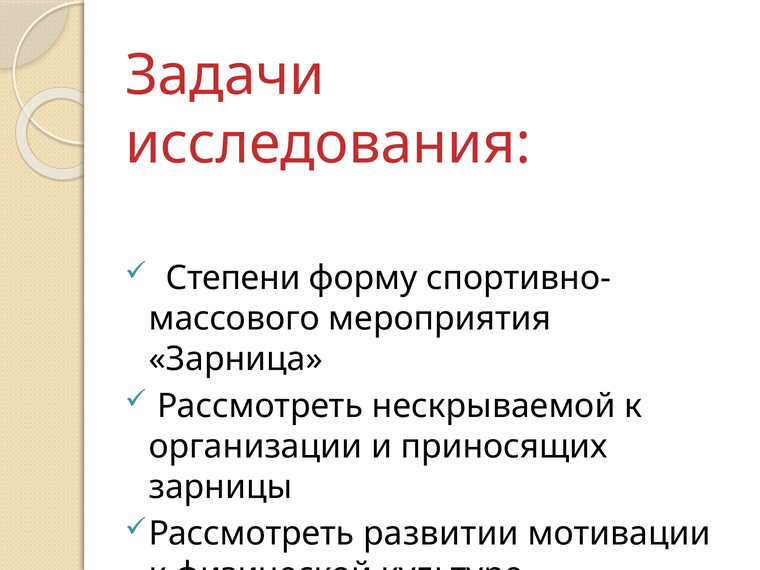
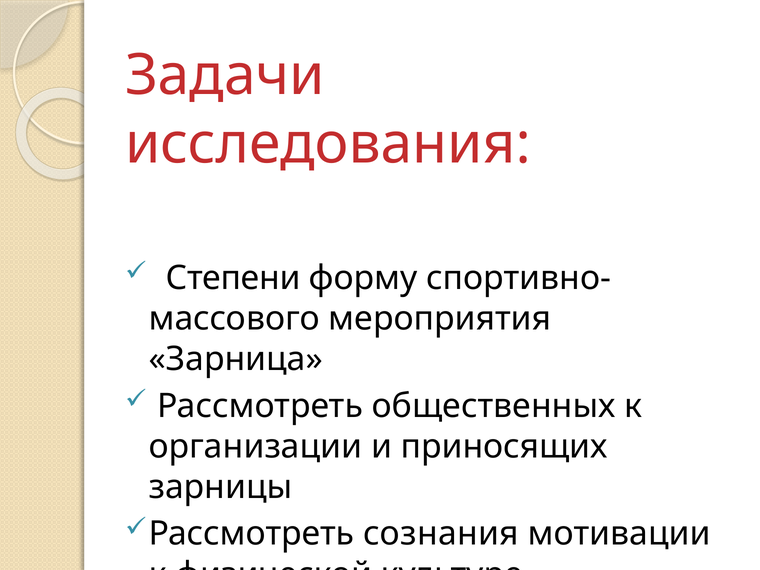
нескрываемой: нескрываемой -> общественных
развитии: развитии -> сознания
